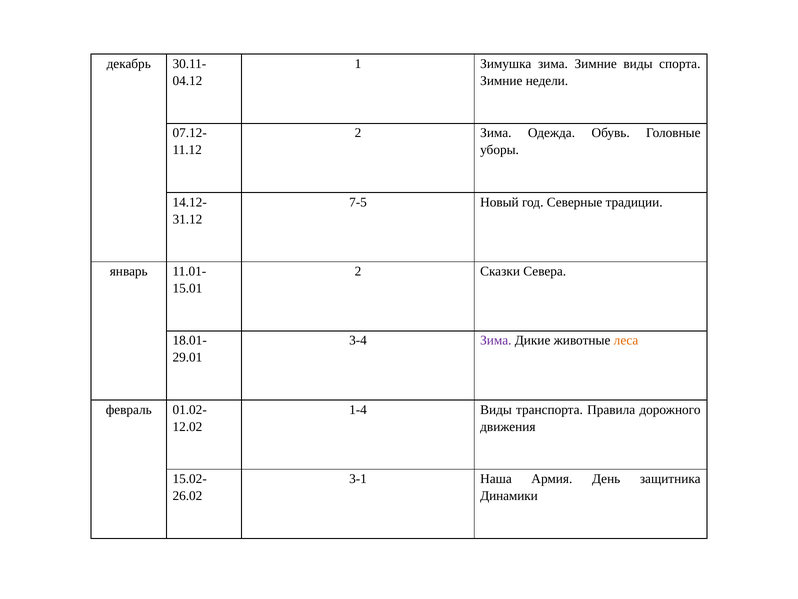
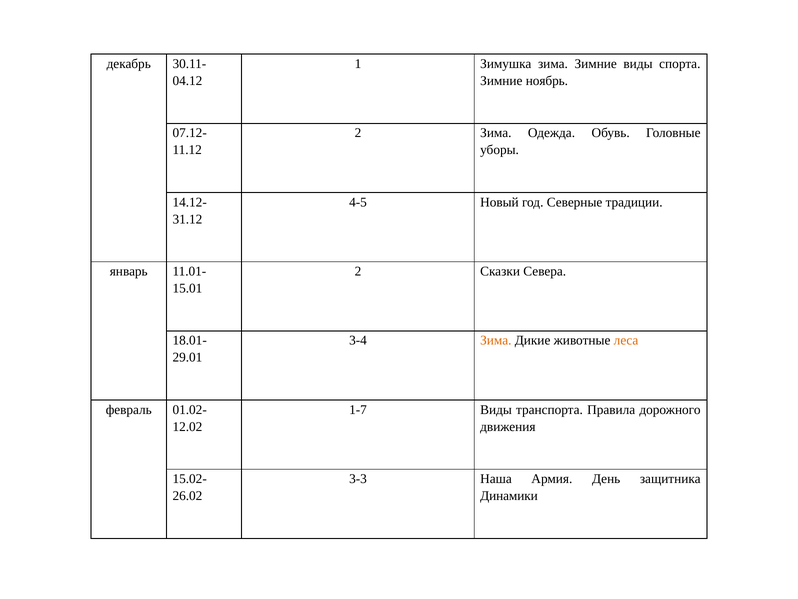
недели: недели -> ноябрь
7-5: 7-5 -> 4-5
Зима at (496, 340) colour: purple -> orange
1-4: 1-4 -> 1-7
3-1: 3-1 -> 3-3
